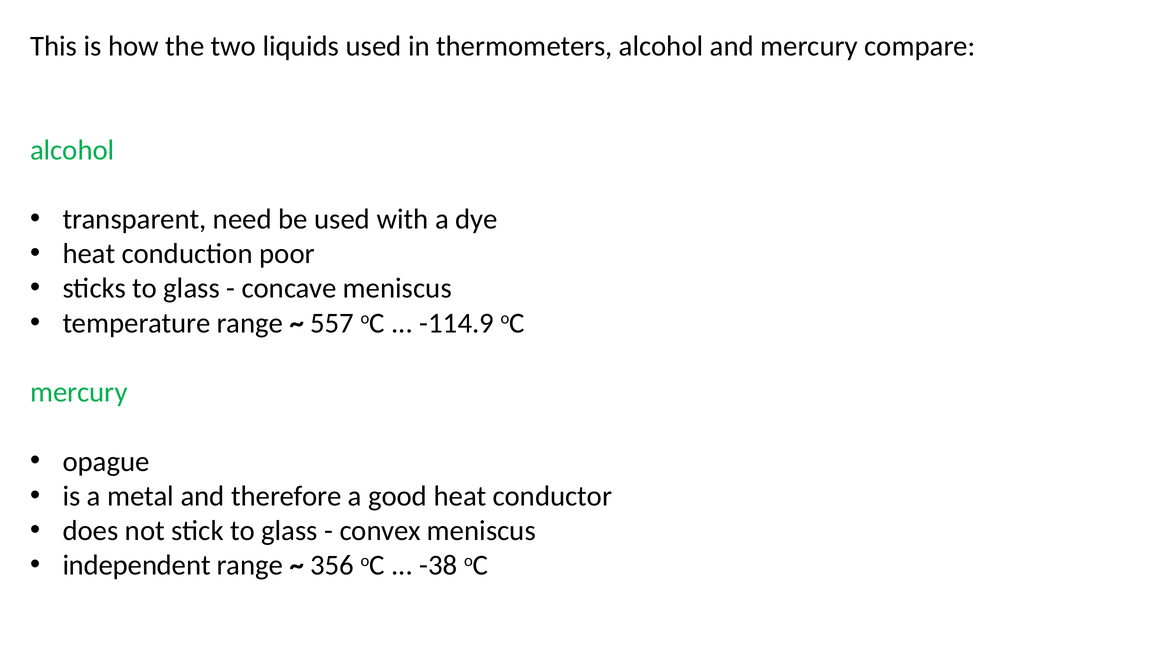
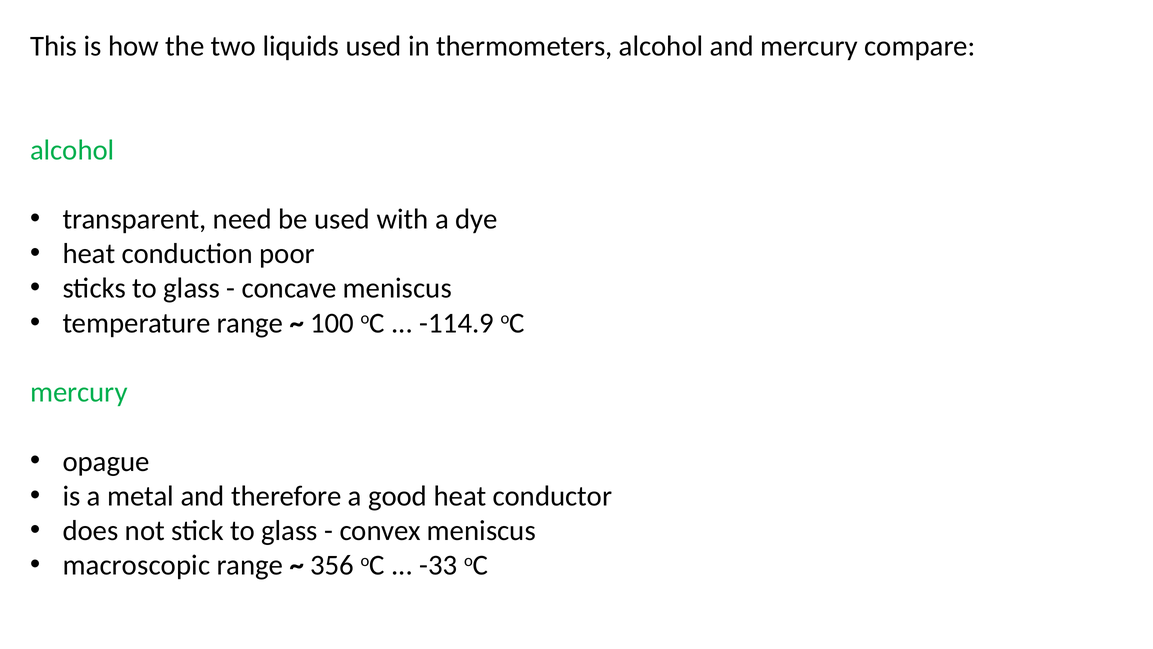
557: 557 -> 100
independent: independent -> macroscopic
-38: -38 -> -33
